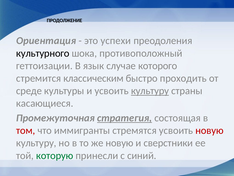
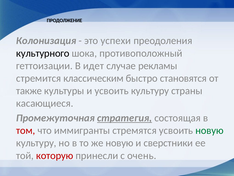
Ориентация: Ориентация -> Колонизация
язык: язык -> идет
которого: которого -> рекламы
проходить: проходить -> становятся
среде: среде -> также
культуру at (150, 91) underline: present -> none
новую at (209, 130) colour: red -> green
которую colour: green -> red
синий: синий -> очень
